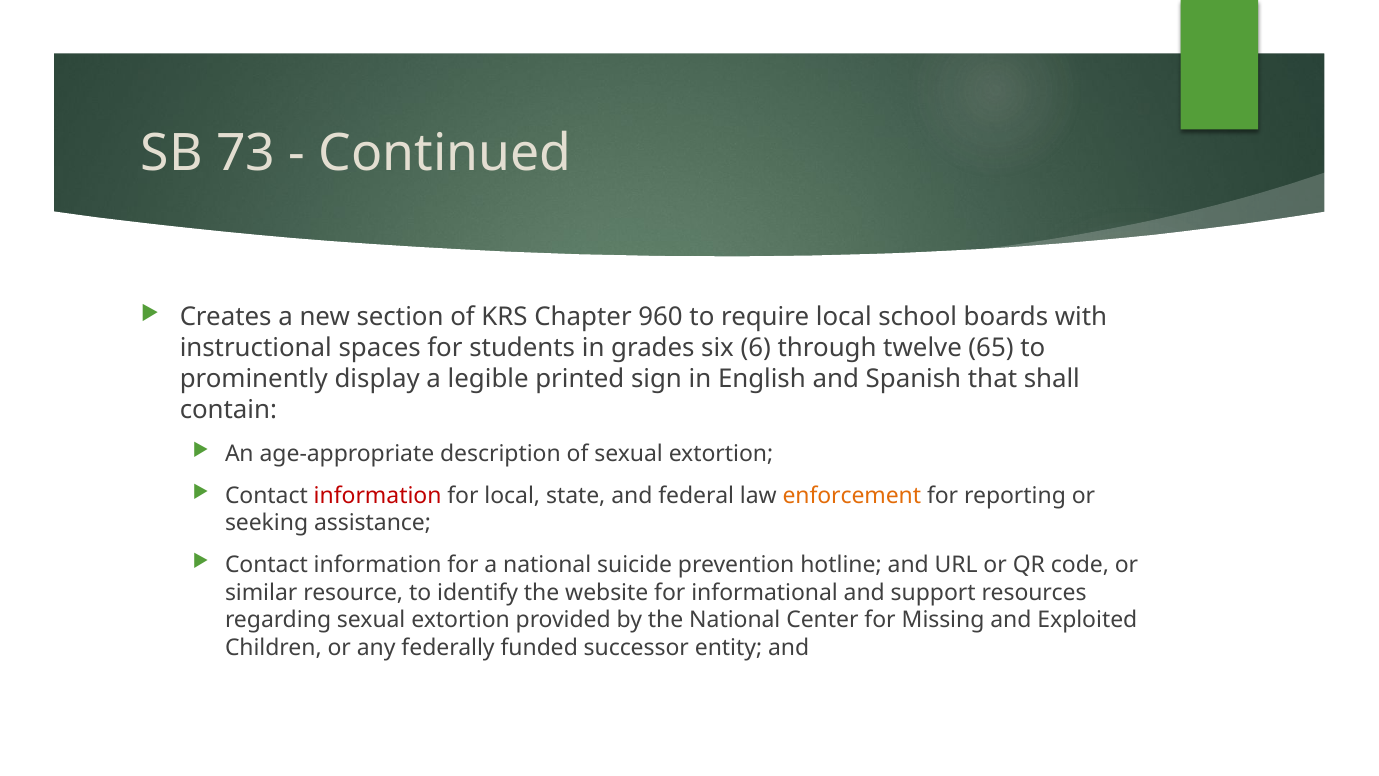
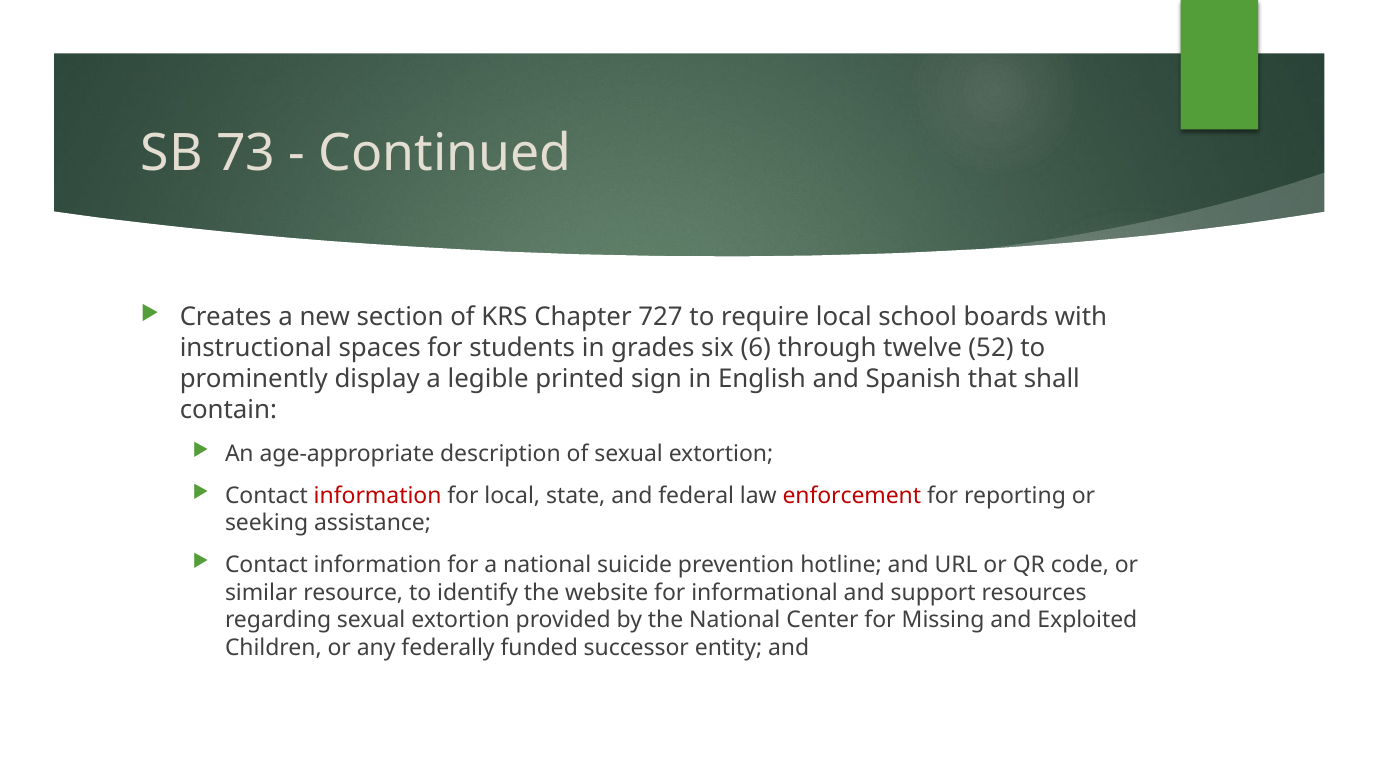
960: 960 -> 727
65: 65 -> 52
enforcement colour: orange -> red
